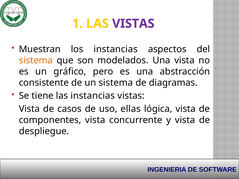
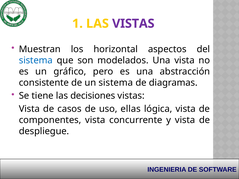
los instancias: instancias -> horizontal
sistema at (36, 60) colour: orange -> blue
las instancias: instancias -> decisiones
